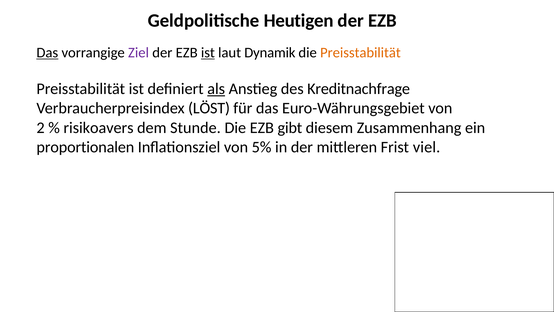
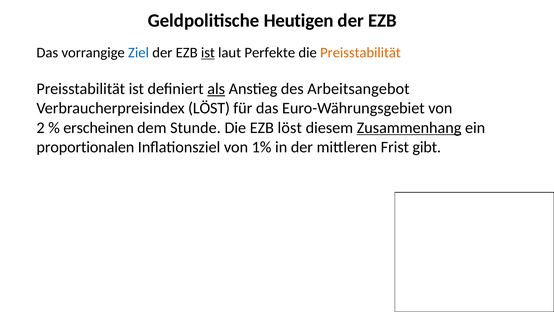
Das at (47, 53) underline: present -> none
Ziel colour: purple -> blue
Dynamik: Dynamik -> Perfekte
Kreditnachfrage: Kreditnachfrage -> Arbeitsangebot
risikoavers: risikoavers -> erscheinen
EZB gibt: gibt -> löst
Zusammenhang underline: none -> present
5%: 5% -> 1%
viel: viel -> gibt
